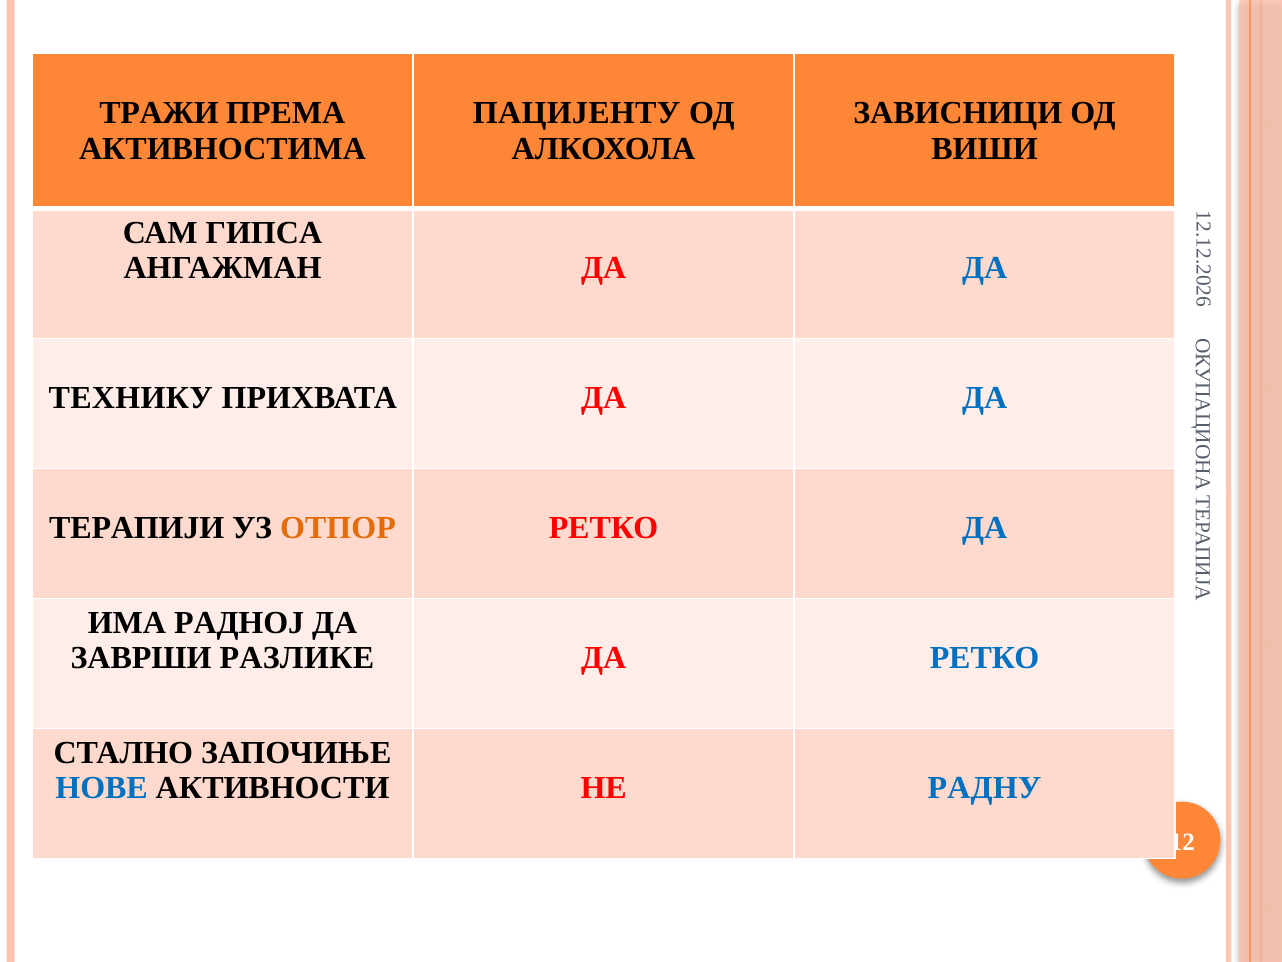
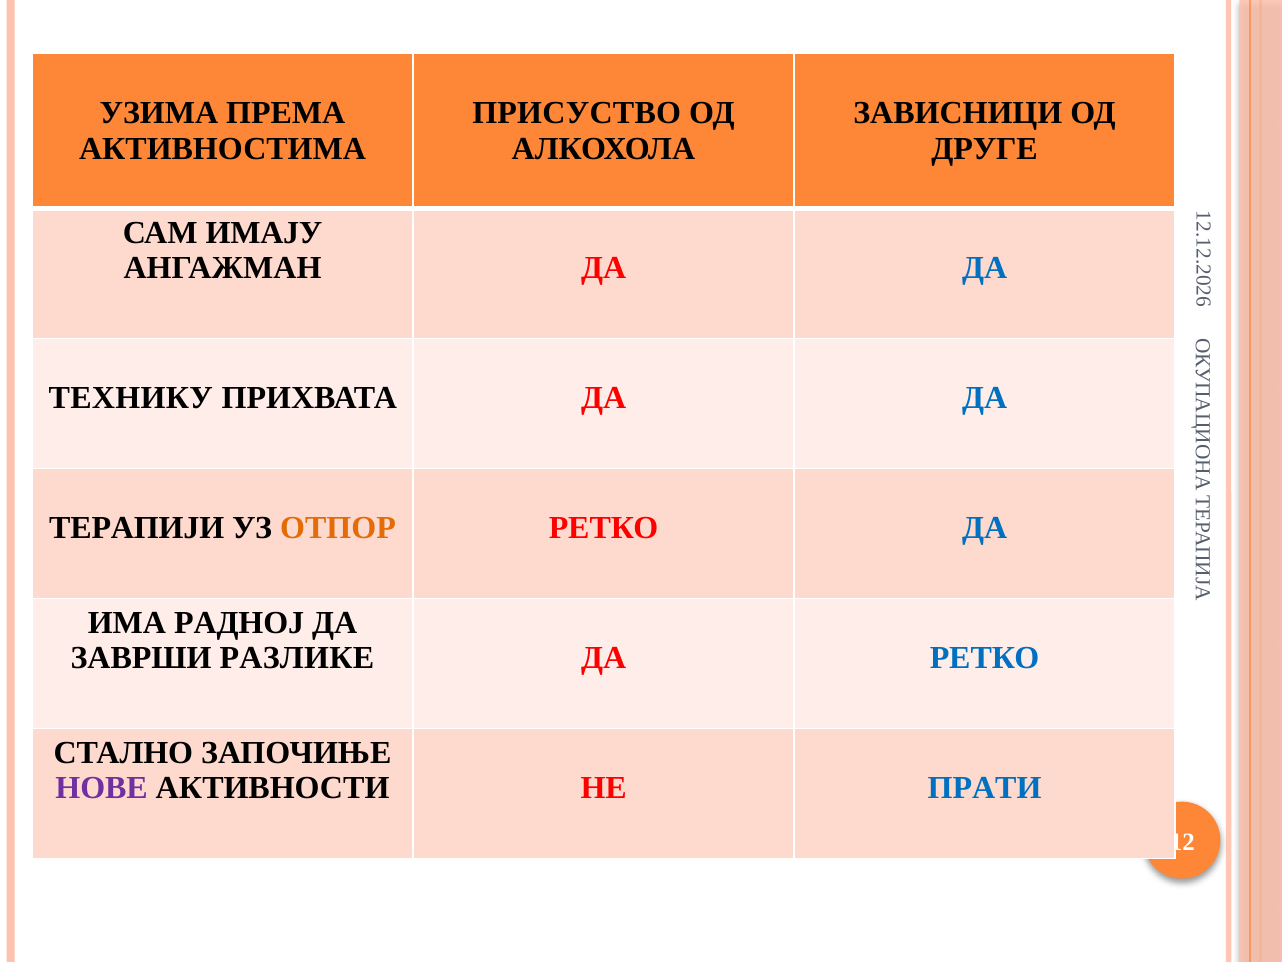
ТРАЖИ: ТРАЖИ -> УЗИМА
ПАЦИЈЕНТУ: ПАЦИЈЕНТУ -> ПРИСУСТВО
ВИШИ: ВИШИ -> ДРУГЕ
ГИПСА: ГИПСА -> ИМАЈУ
НОВЕ colour: blue -> purple
РАДНУ: РАДНУ -> ПРАТИ
